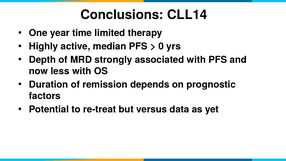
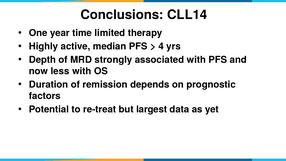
0: 0 -> 4
versus: versus -> largest
